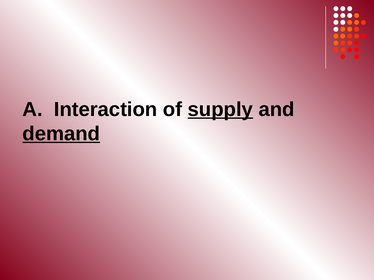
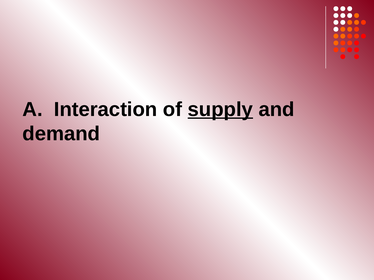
demand underline: present -> none
